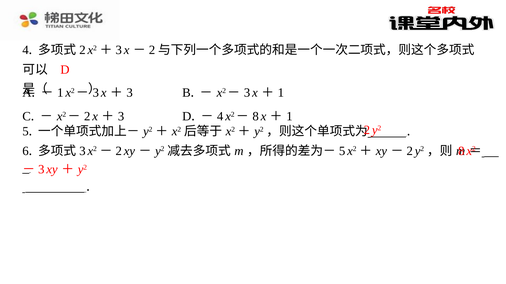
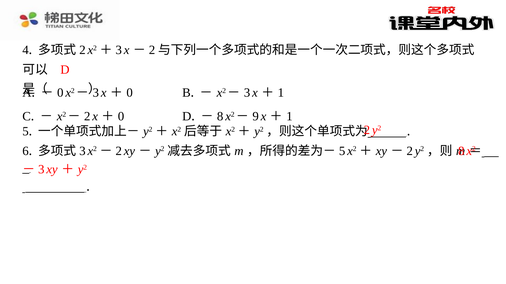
1 at (60, 93): 1 -> 0
3 at (130, 93): 3 -> 0
3 at (121, 117): 3 -> 0
4 at (220, 117): 4 -> 8
8 at (256, 117): 8 -> 9
